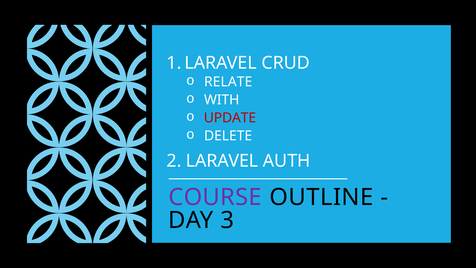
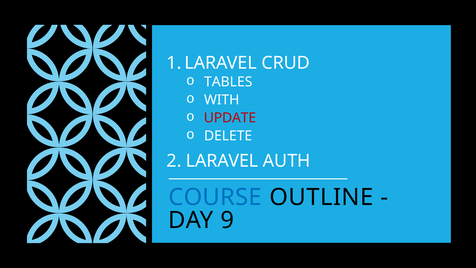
RELATE: RELATE -> TABLES
COURSE colour: purple -> blue
3: 3 -> 9
